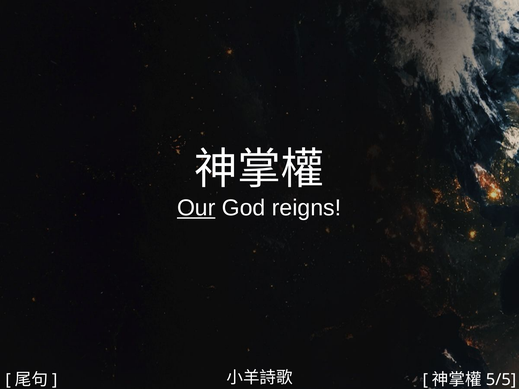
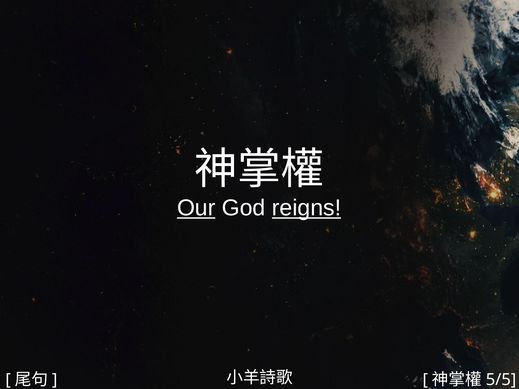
reigns underline: none -> present
